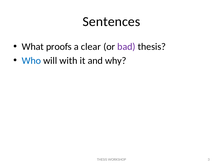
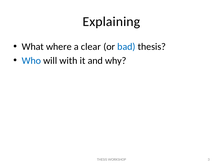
Sentences: Sentences -> Explaining
proofs: proofs -> where
bad colour: purple -> blue
